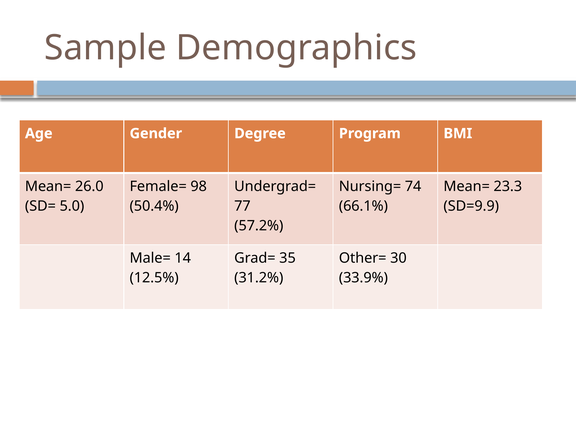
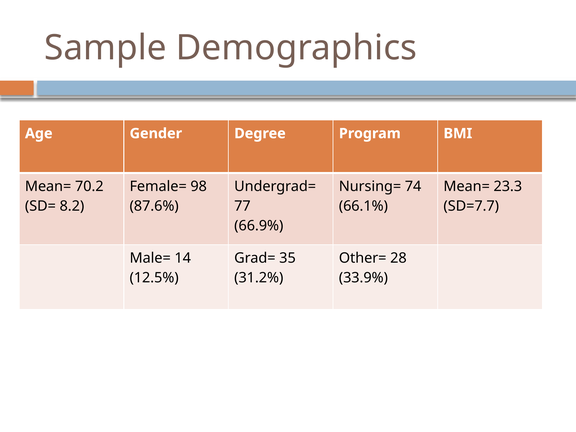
26.0: 26.0 -> 70.2
5.0: 5.0 -> 8.2
50.4%: 50.4% -> 87.6%
SD=9.9: SD=9.9 -> SD=7.7
57.2%: 57.2% -> 66.9%
30: 30 -> 28
